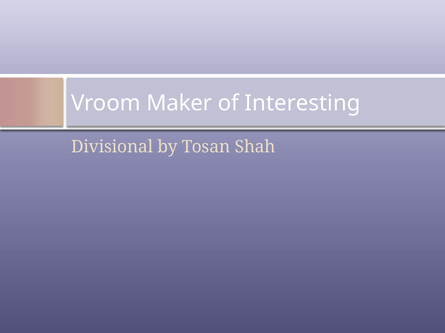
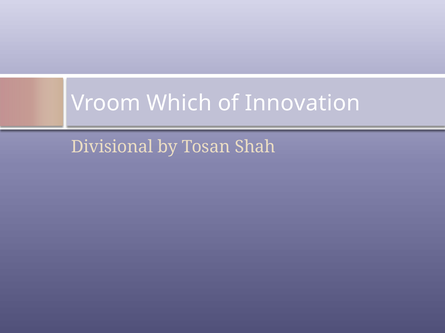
Maker: Maker -> Which
Interesting: Interesting -> Innovation
